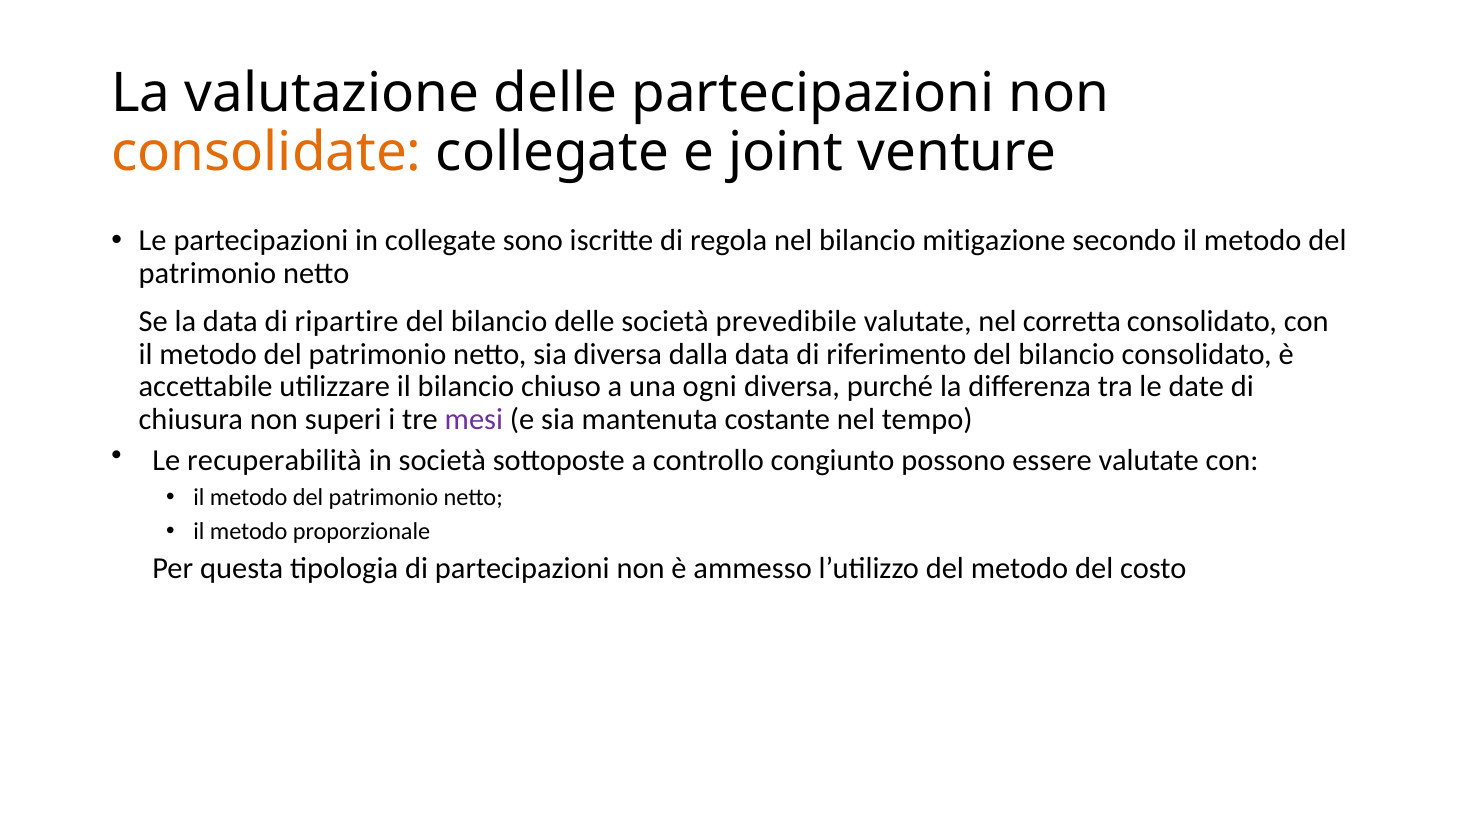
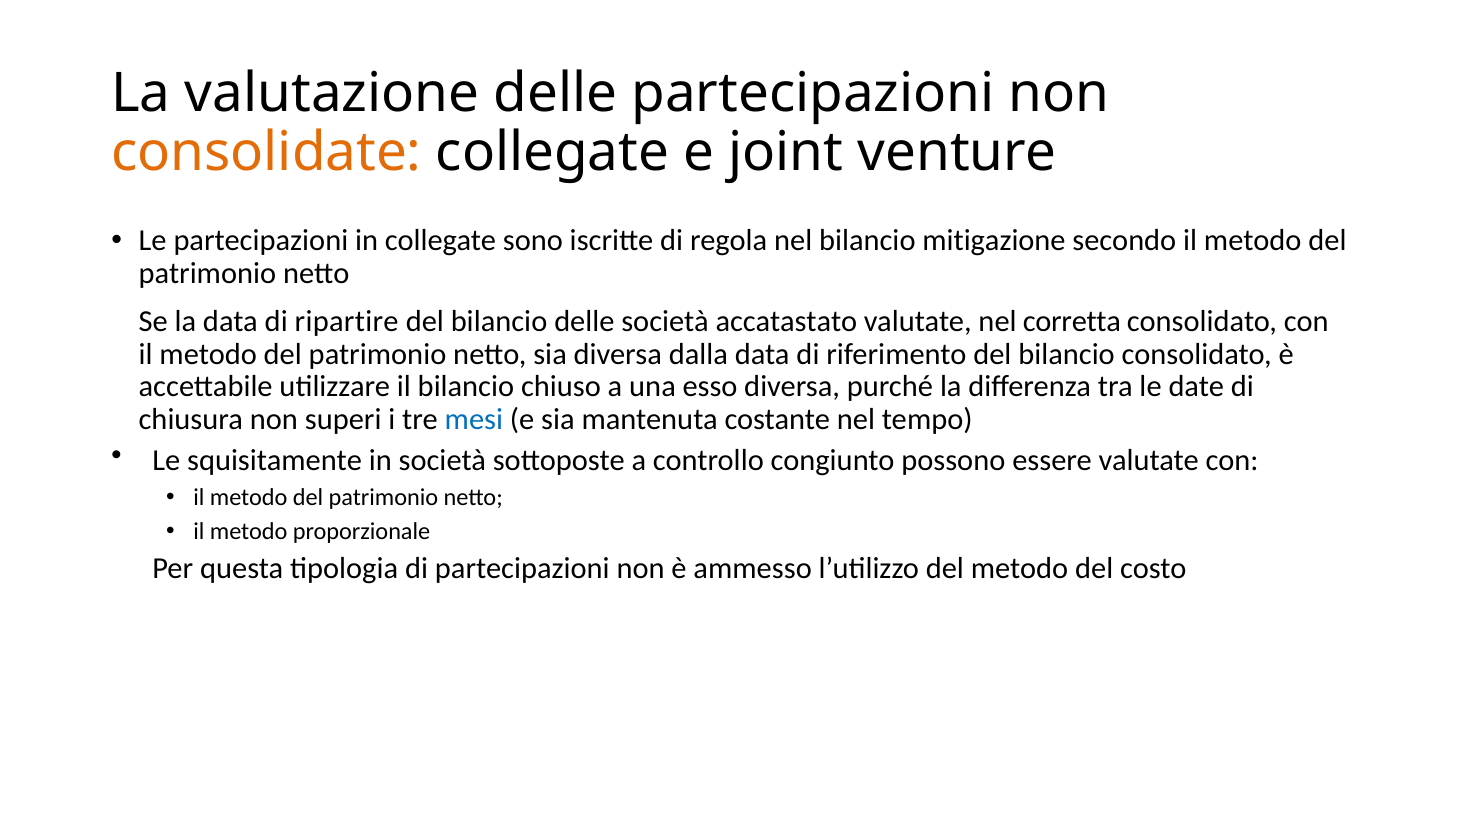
prevedibile: prevedibile -> accatastato
ogni: ogni -> esso
mesi colour: purple -> blue
recuperabilità: recuperabilità -> squisitamente
